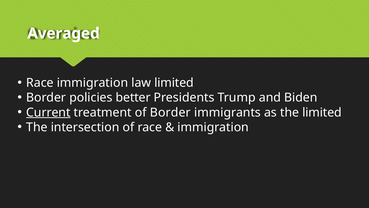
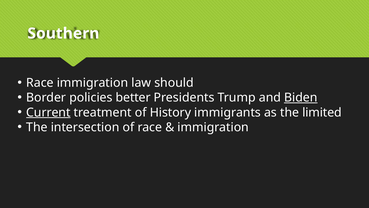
Averaged: Averaged -> Southern
law limited: limited -> should
Biden underline: none -> present
of Border: Border -> History
